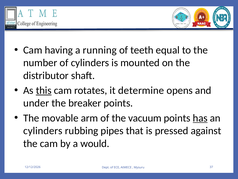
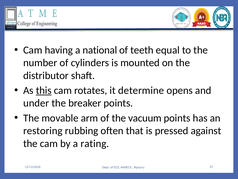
running: running -> national
has underline: present -> none
cylinders at (43, 130): cylinders -> restoring
pipes: pipes -> often
would: would -> rating
